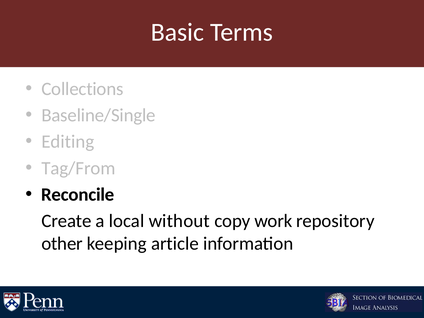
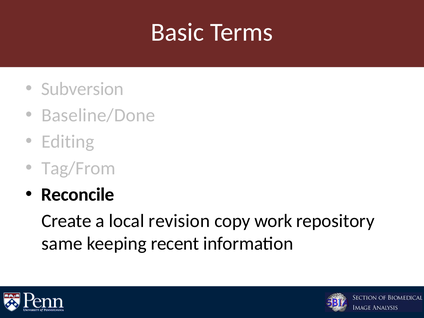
Collections: Collections -> Subversion
Baseline/Single: Baseline/Single -> Baseline/Done
without: without -> revision
other: other -> same
article: article -> recent
